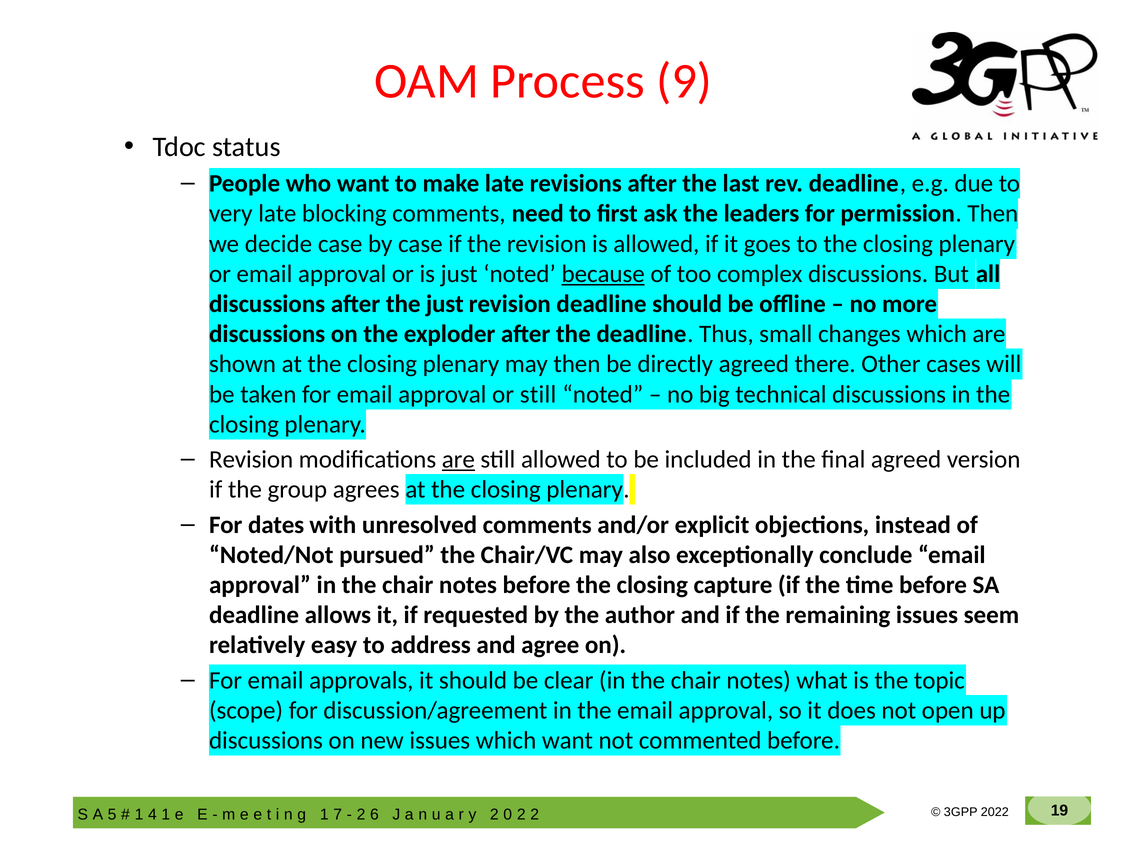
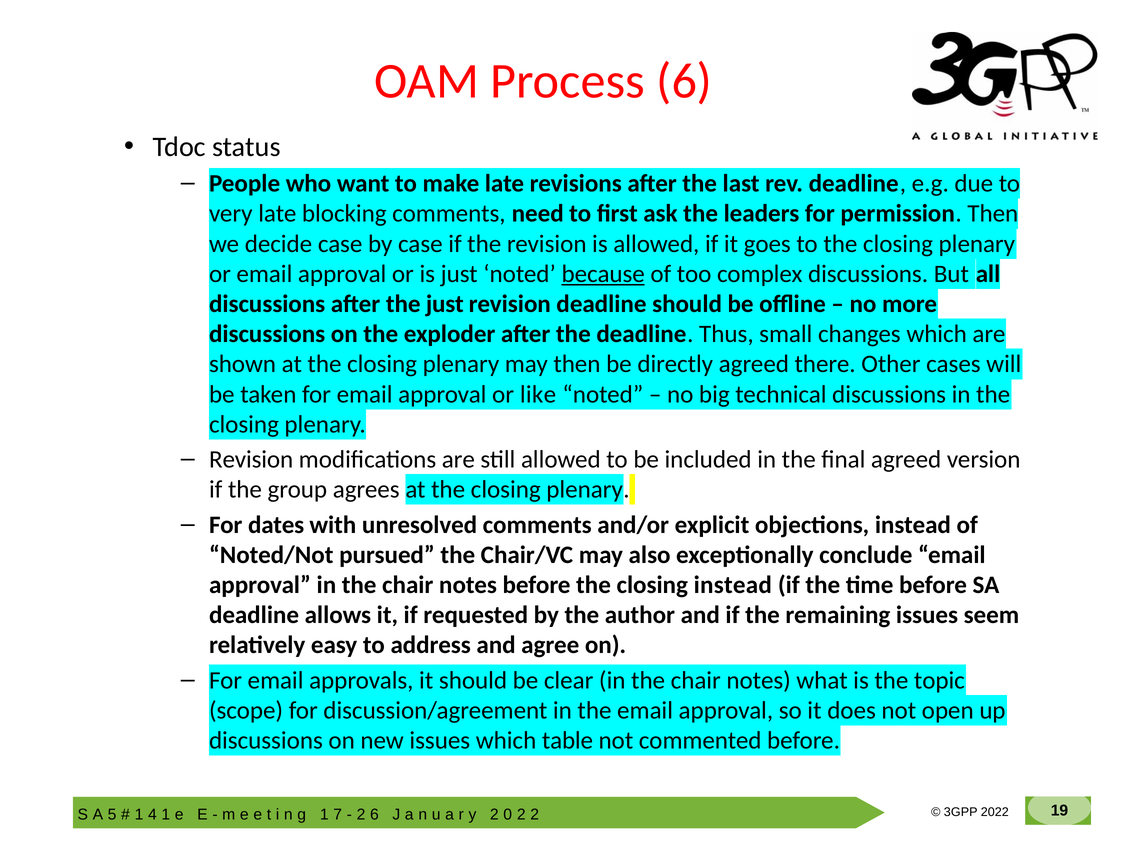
Process 9: 9 -> 6
or still: still -> like
are at (458, 460) underline: present -> none
closing capture: capture -> instead
which want: want -> table
